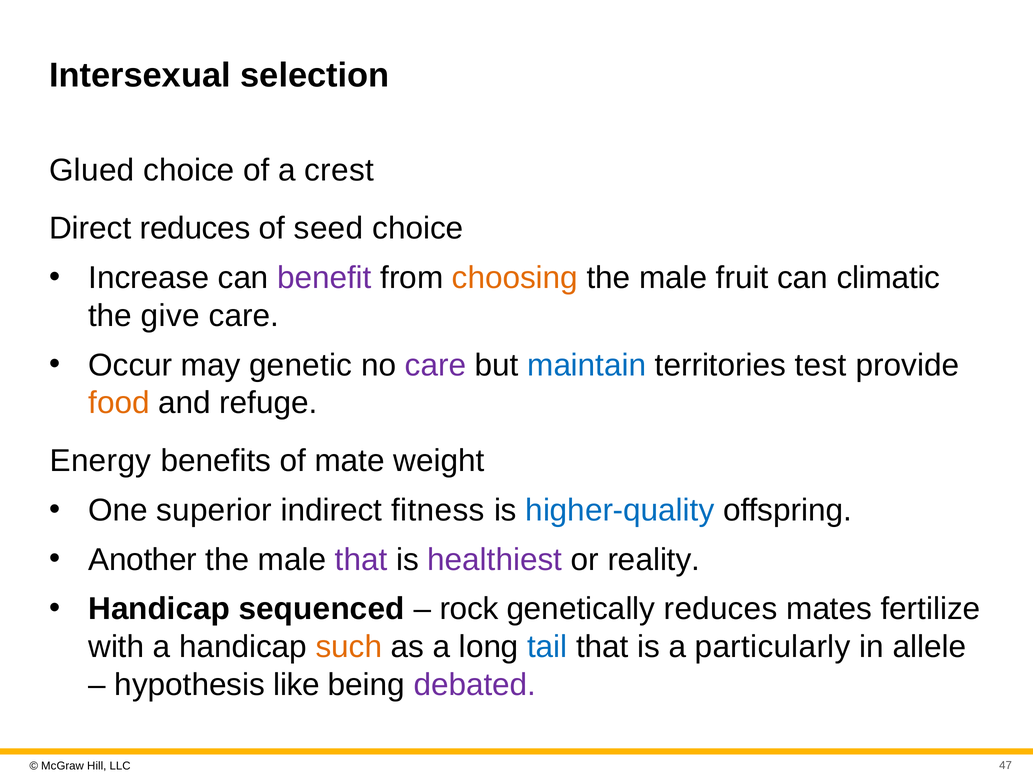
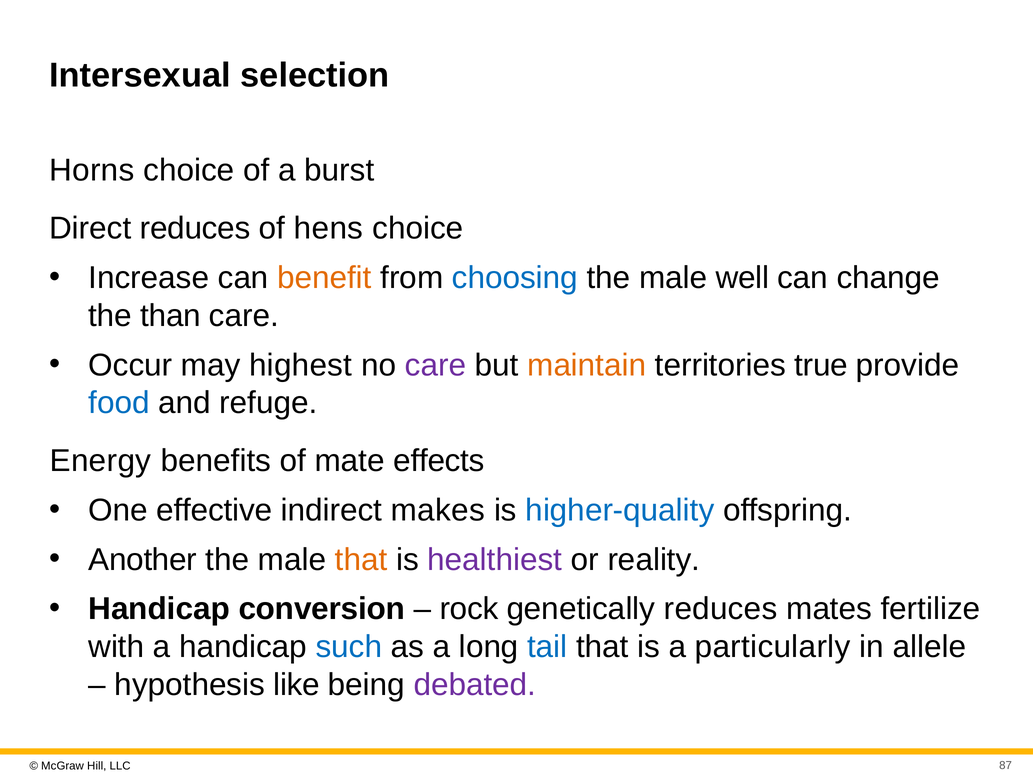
Glued: Glued -> Horns
crest: crest -> burst
seed: seed -> hens
benefit colour: purple -> orange
choosing colour: orange -> blue
fruit: fruit -> well
climatic: climatic -> change
give: give -> than
genetic: genetic -> highest
maintain colour: blue -> orange
test: test -> true
food colour: orange -> blue
weight: weight -> effects
superior: superior -> effective
fitness: fitness -> makes
that at (361, 559) colour: purple -> orange
sequenced: sequenced -> conversion
such colour: orange -> blue
47: 47 -> 87
